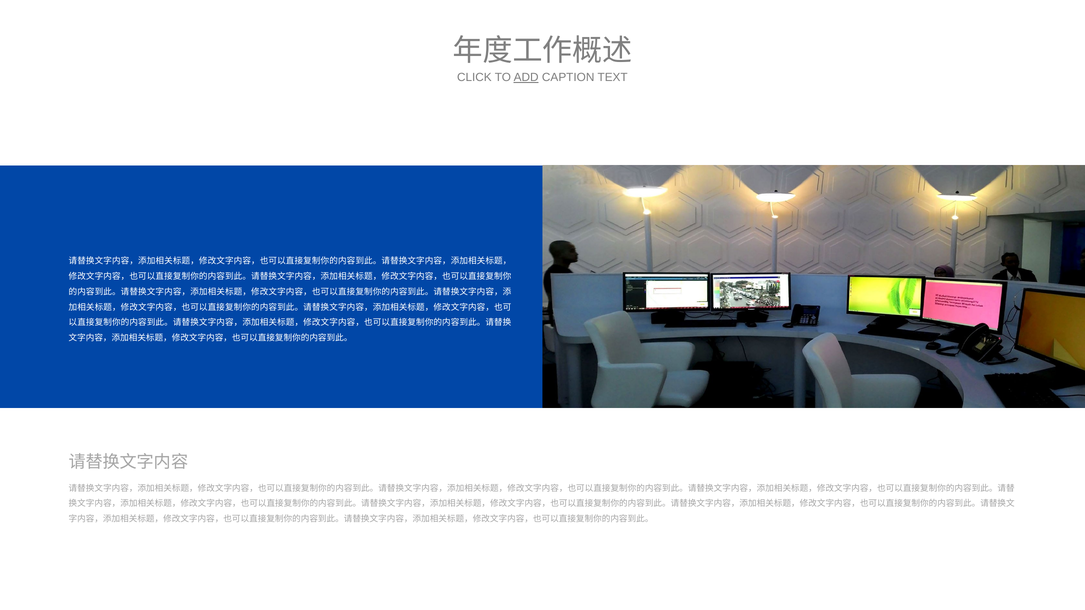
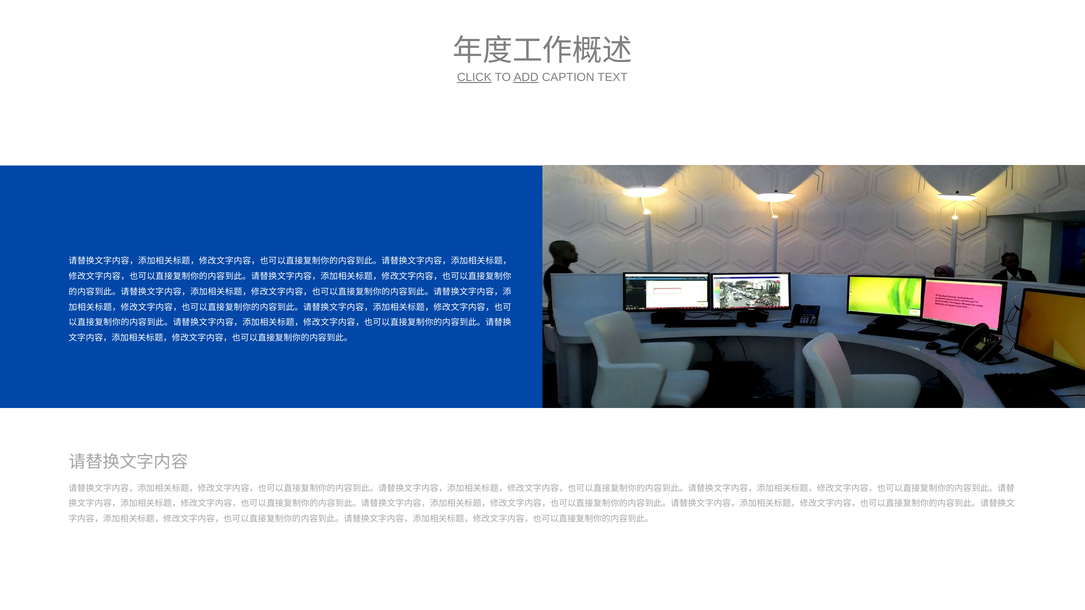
CLICK underline: none -> present
